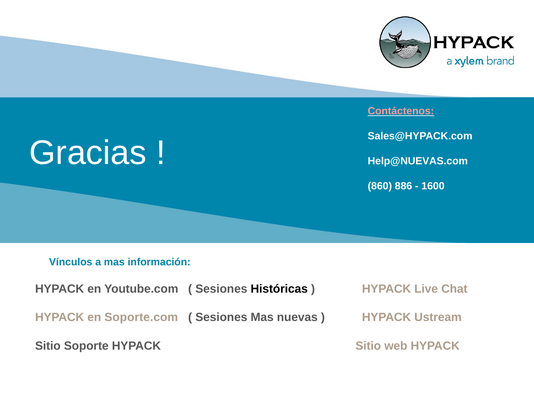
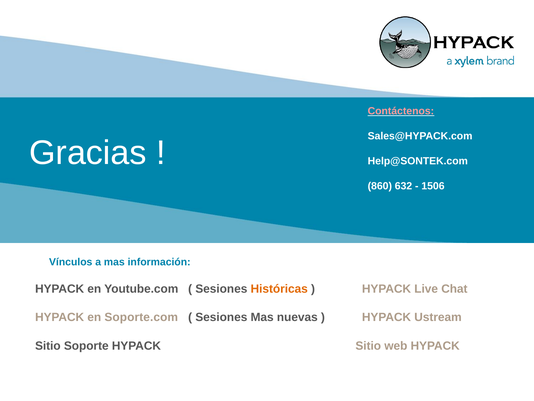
Help@NUEVAS.com: Help@NUEVAS.com -> Help@SONTEK.com
886: 886 -> 632
1600: 1600 -> 1506
Históricas colour: black -> orange
